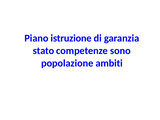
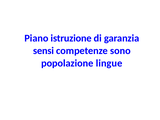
stato: stato -> sensi
ambiti: ambiti -> lingue
